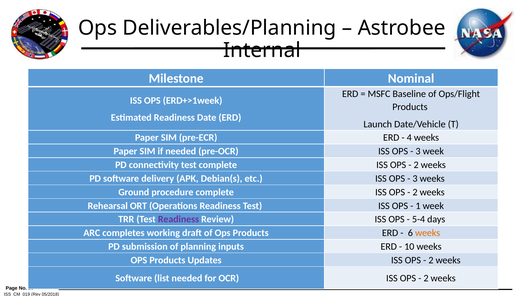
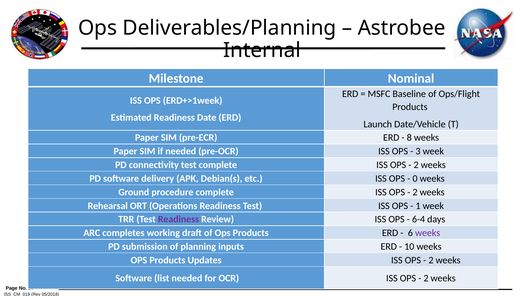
4: 4 -> 8
3 at (415, 178): 3 -> 0
5-4: 5-4 -> 6-4
weeks at (428, 233) colour: orange -> purple
